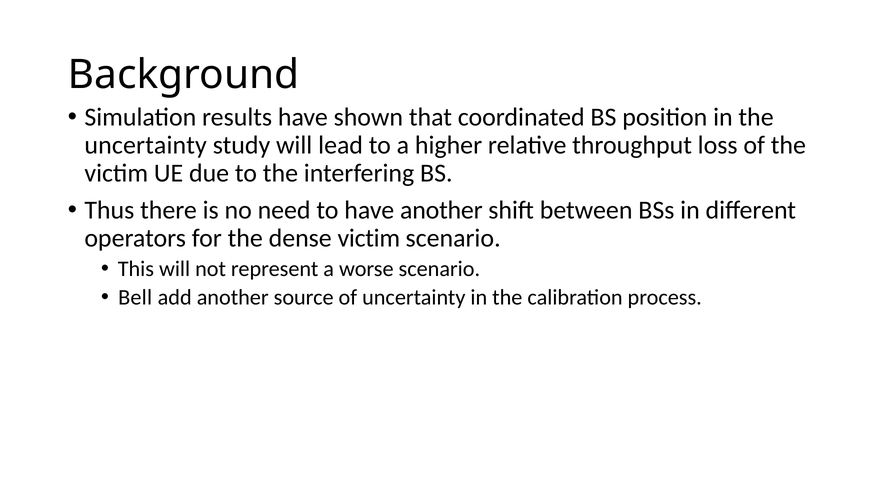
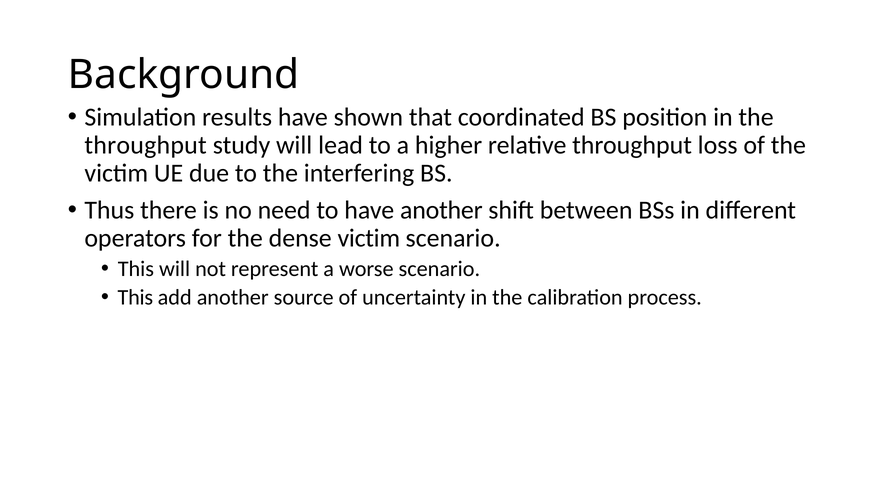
uncertainty at (146, 145): uncertainty -> throughput
Bell at (135, 298): Bell -> This
